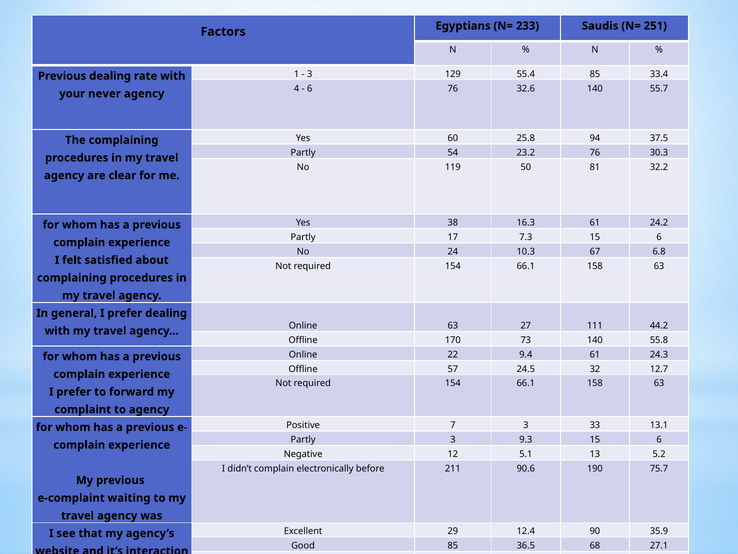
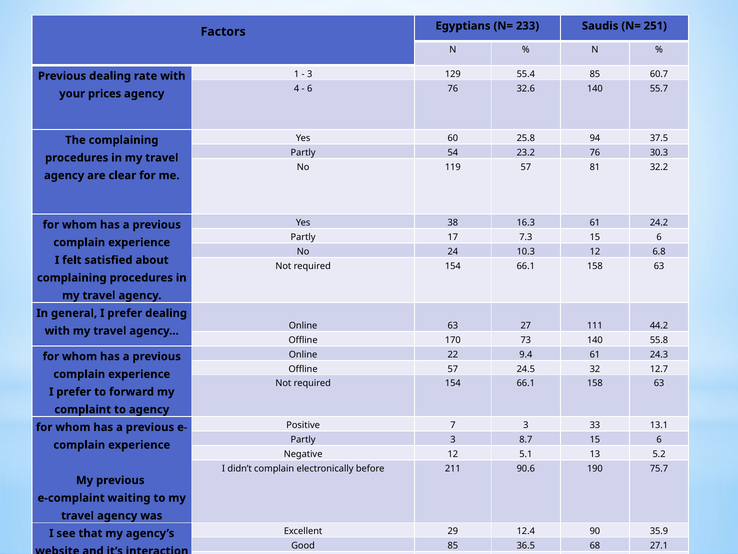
33.4: 33.4 -> 60.7
never: never -> prices
119 50: 50 -> 57
10.3 67: 67 -> 12
9.3: 9.3 -> 8.7
